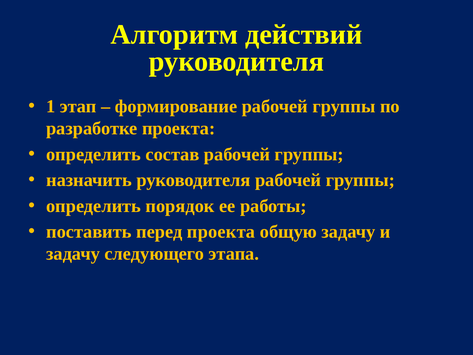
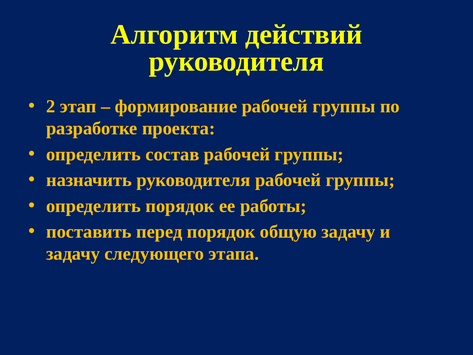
1: 1 -> 2
перед проекта: проекта -> порядок
